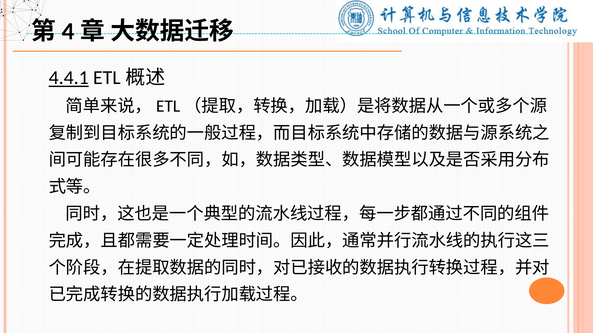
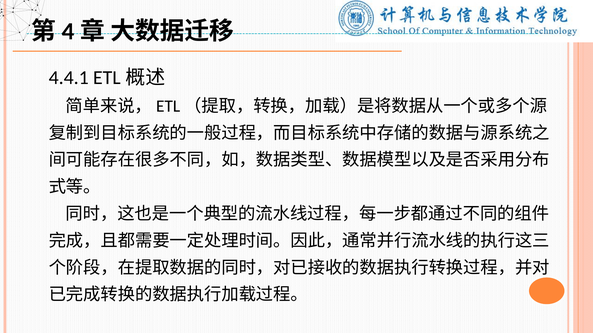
4.4.1 underline: present -> none
